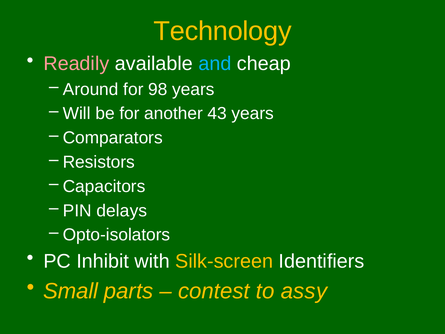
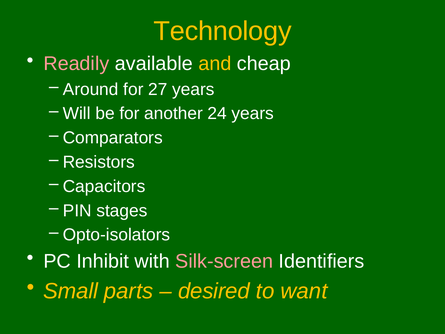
and colour: light blue -> yellow
98: 98 -> 27
43: 43 -> 24
delays: delays -> stages
Silk-screen colour: yellow -> pink
contest: contest -> desired
assy: assy -> want
